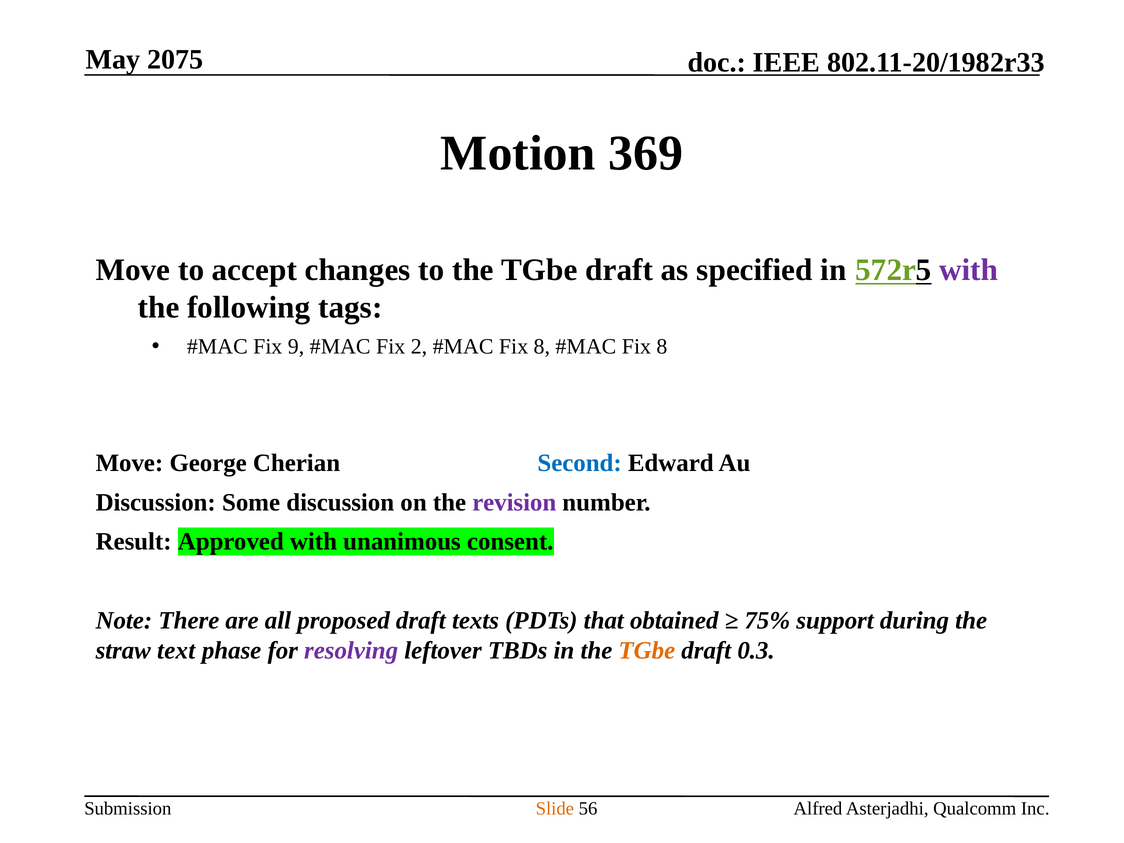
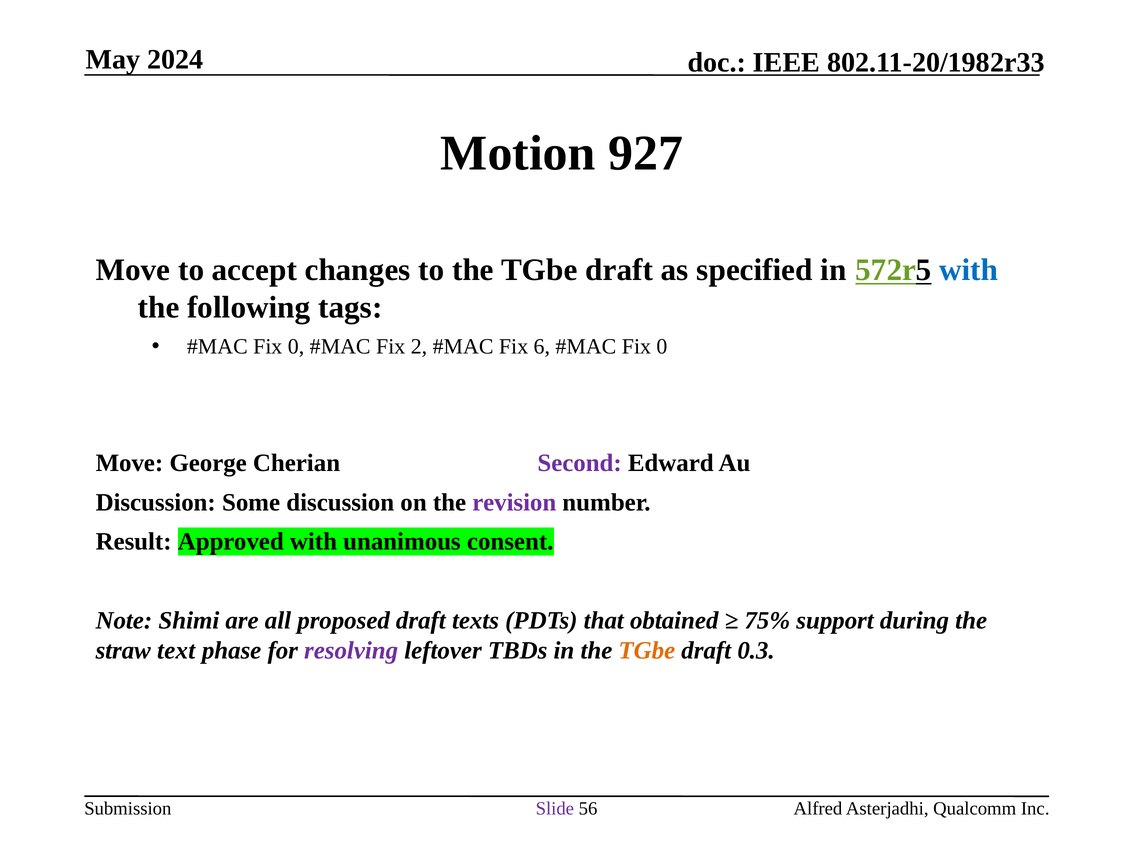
2075: 2075 -> 2024
369: 369 -> 927
with at (969, 270) colour: purple -> blue
9 at (296, 347): 9 -> 0
8 at (542, 347): 8 -> 6
8 at (662, 347): 8 -> 0
Second colour: blue -> purple
There: There -> Shimi
Slide colour: orange -> purple
